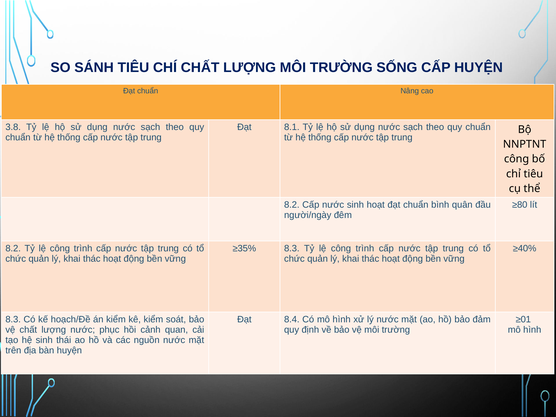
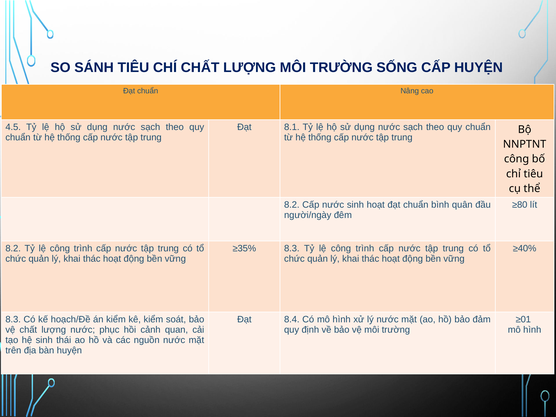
3.8: 3.8 -> 4.5
